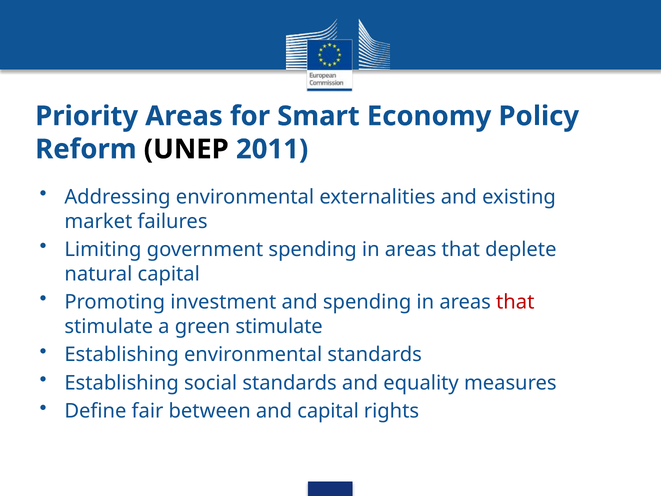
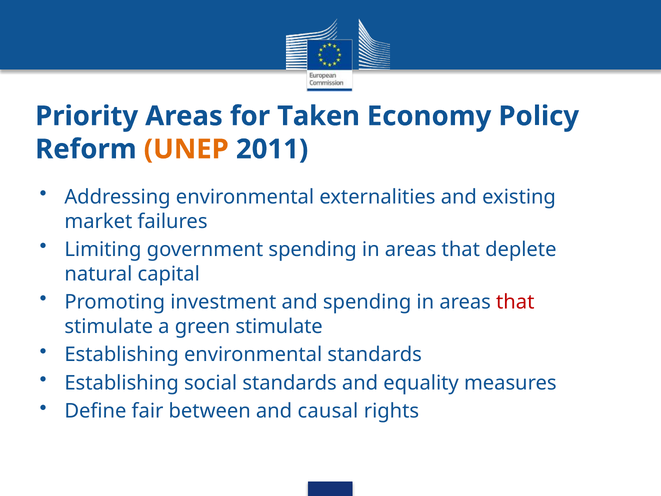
Smart: Smart -> Taken
UNEP colour: black -> orange
and capital: capital -> causal
